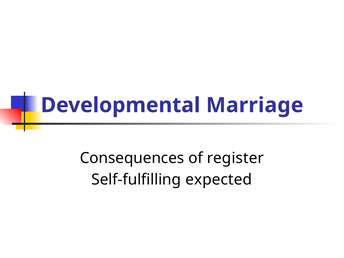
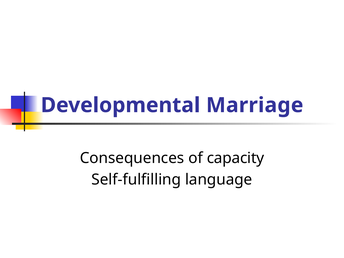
register: register -> capacity
expected: expected -> language
